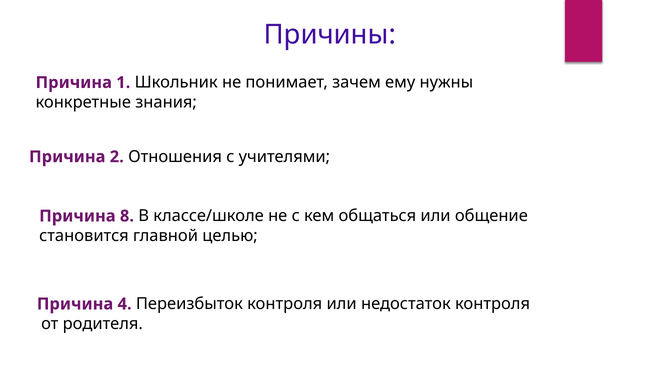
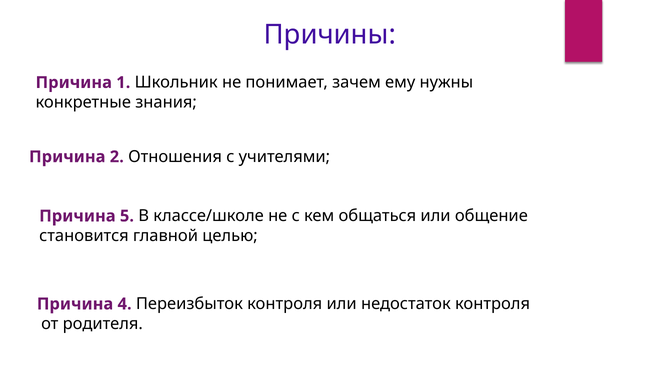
8: 8 -> 5
